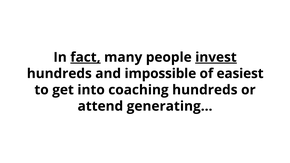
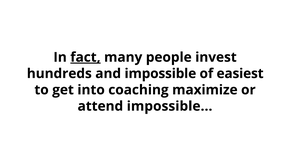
invest underline: present -> none
coaching hundreds: hundreds -> maximize
attend generating: generating -> impossible
